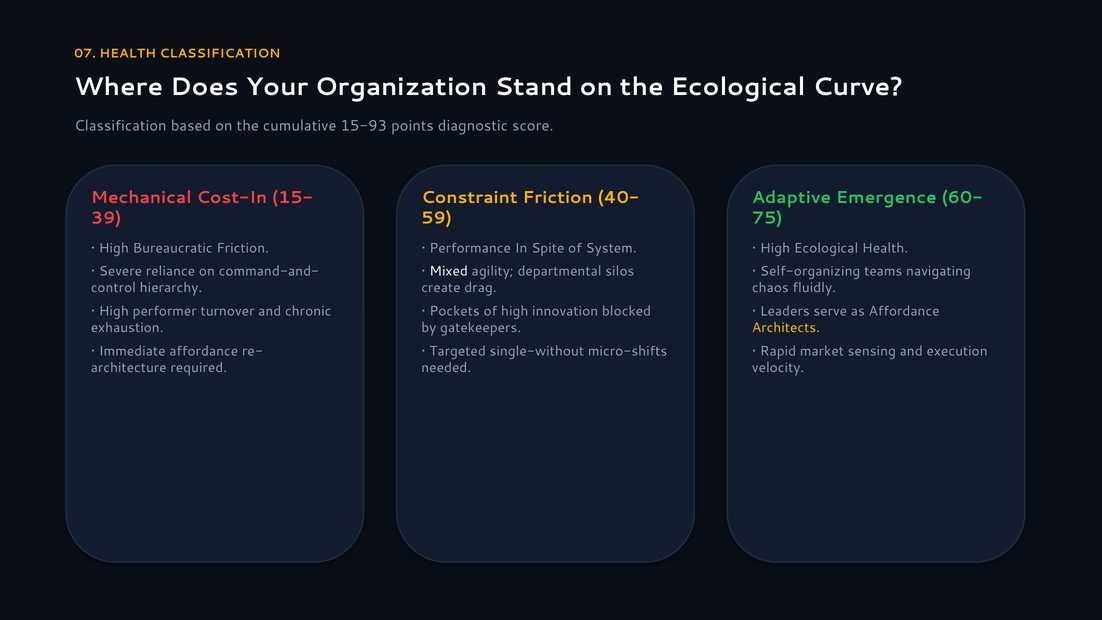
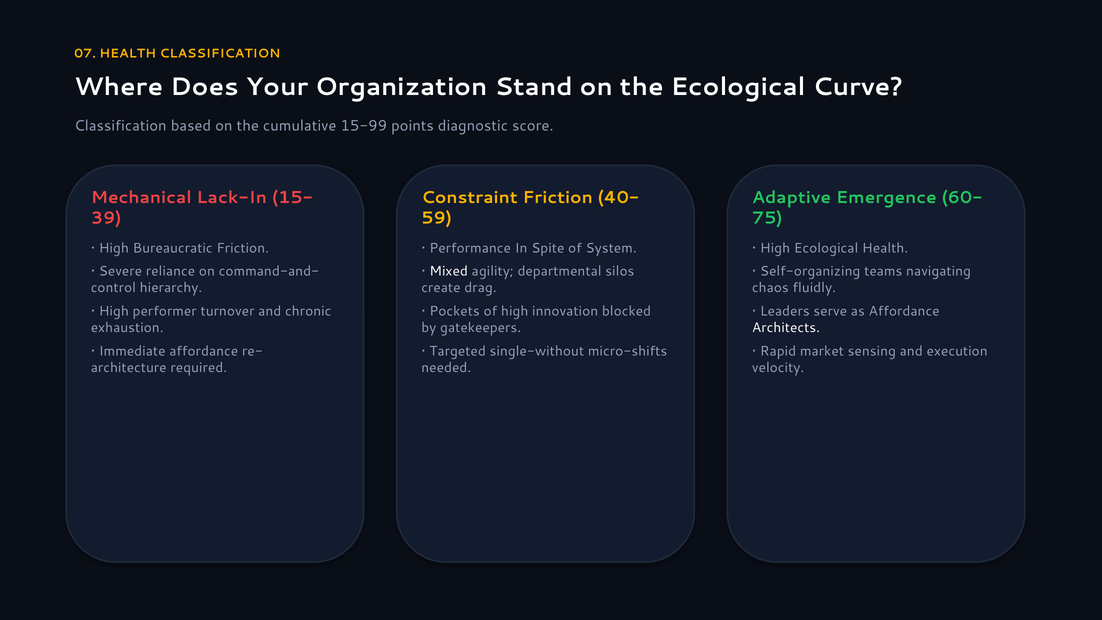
15-93: 15-93 -> 15-99
Cost-In: Cost-In -> Lack-In
Architects colour: yellow -> white
